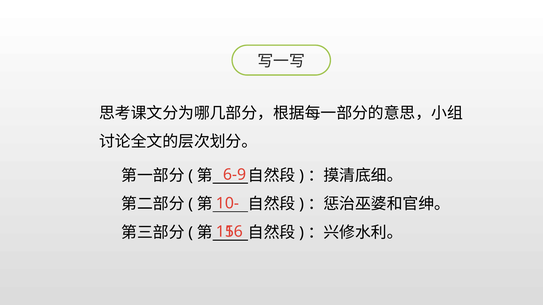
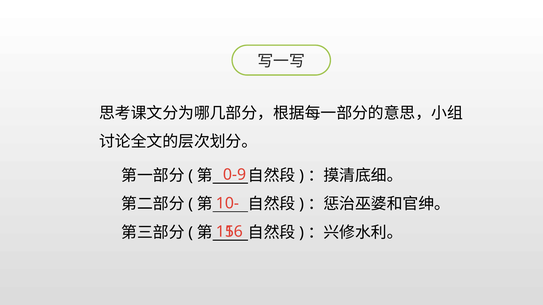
6-9: 6-9 -> 0-9
